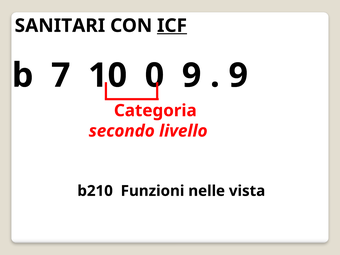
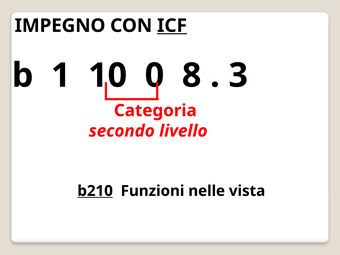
SANITARI: SANITARI -> IMPEGNO
7: 7 -> 1
9 at (192, 75): 9 -> 8
9 at (238, 75): 9 -> 3
b210 underline: none -> present
